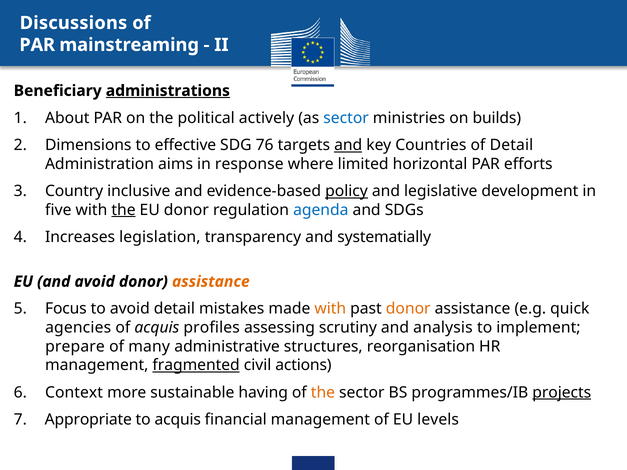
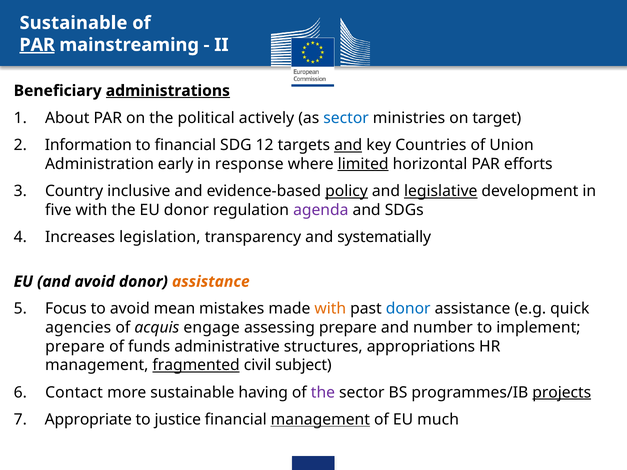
Discussions at (73, 23): Discussions -> Sustainable
PAR at (37, 45) underline: none -> present
builds: builds -> target
Dimensions: Dimensions -> Information
to effective: effective -> financial
76: 76 -> 12
of Detail: Detail -> Union
aims: aims -> early
limited underline: none -> present
legislative underline: none -> present
the at (124, 210) underline: present -> none
agenda colour: blue -> purple
avoid detail: detail -> mean
donor at (408, 309) colour: orange -> blue
profiles: profiles -> engage
assessing scrutiny: scrutiny -> prepare
analysis: analysis -> number
many: many -> funds
reorganisation: reorganisation -> appropriations
actions: actions -> subject
Context: Context -> Contact
the at (323, 393) colour: orange -> purple
to acquis: acquis -> justice
management at (320, 420) underline: none -> present
levels: levels -> much
